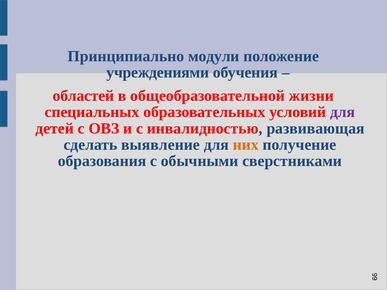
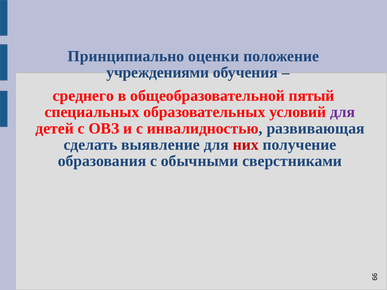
модули: модули -> оценки
областей: областей -> среднего
жизни: жизни -> пятый
них colour: orange -> red
